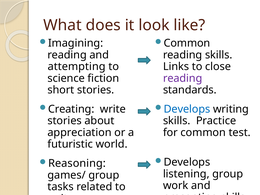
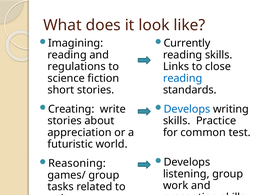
Common at (187, 43): Common -> Currently
attempting: attempting -> regulations
reading at (183, 78) colour: purple -> blue
